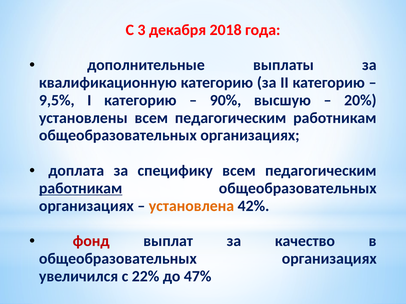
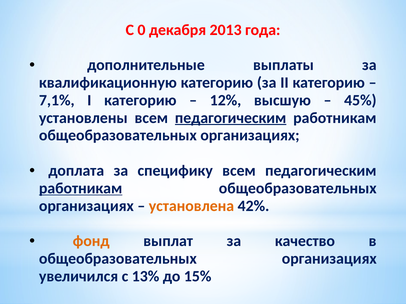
3: 3 -> 0
2018: 2018 -> 2013
9,5%: 9,5% -> 7,1%
90%: 90% -> 12%
20%: 20% -> 45%
педагогическим at (231, 118) underline: none -> present
фонд colour: red -> orange
22%: 22% -> 13%
47%: 47% -> 15%
